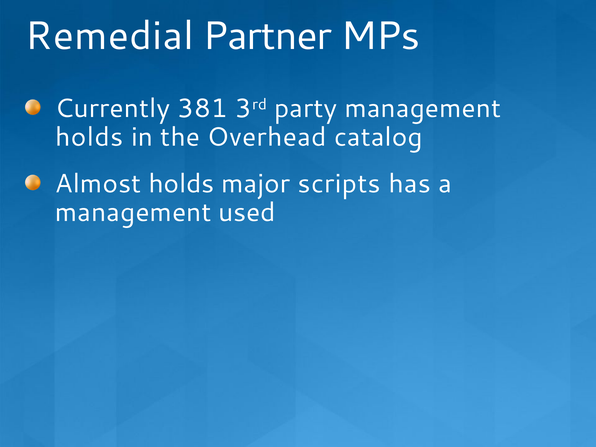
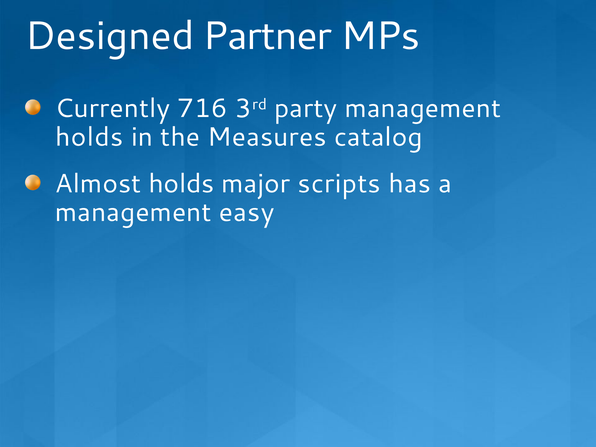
Remedial: Remedial -> Designed
381: 381 -> 716
Overhead: Overhead -> Measures
used: used -> easy
